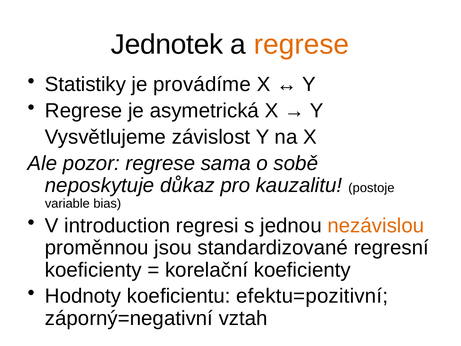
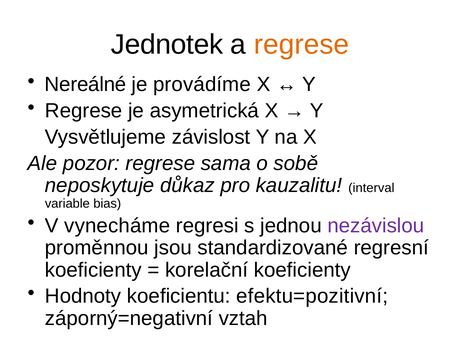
Statistiky: Statistiky -> Nereálné
postoje: postoje -> interval
introduction: introduction -> vynecháme
nezávislou colour: orange -> purple
